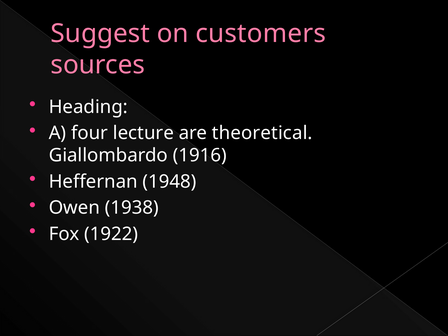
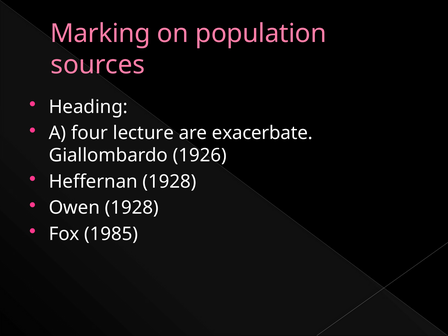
Suggest: Suggest -> Marking
customers: customers -> population
theoretical: theoretical -> exacerbate
1916: 1916 -> 1926
Heffernan 1948: 1948 -> 1928
Owen 1938: 1938 -> 1928
1922: 1922 -> 1985
